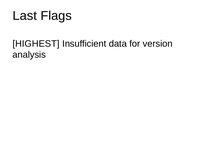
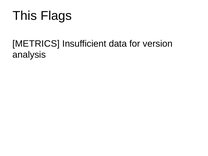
Last: Last -> This
HIGHEST: HIGHEST -> METRICS
